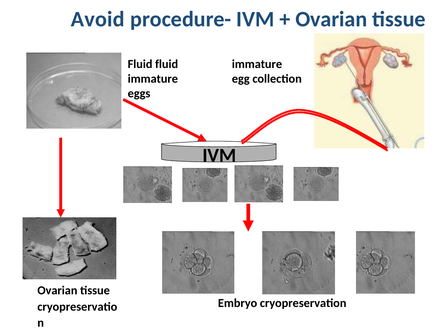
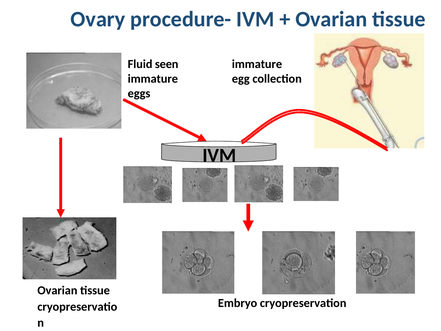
Avoid: Avoid -> Ovary
Fluid fluid: fluid -> seen
